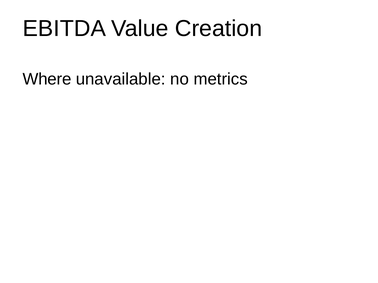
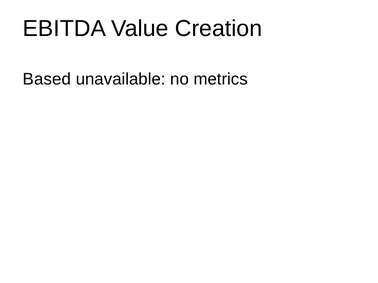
Where: Where -> Based
